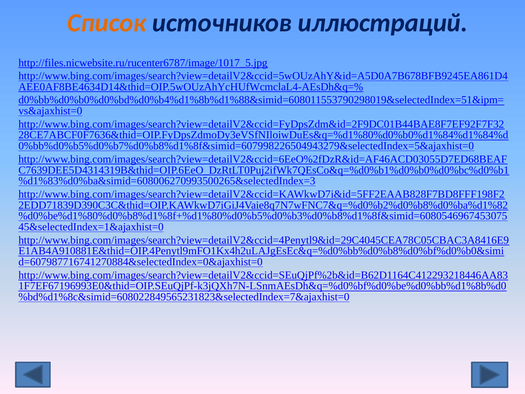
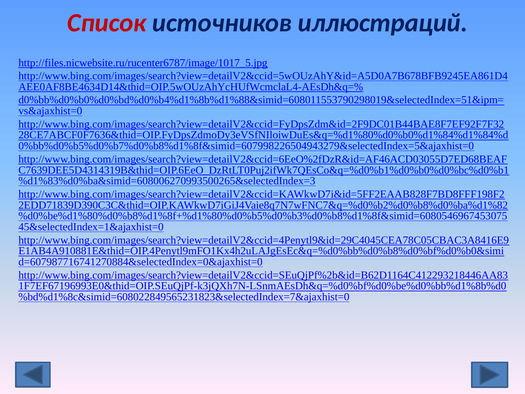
Список colour: orange -> red
